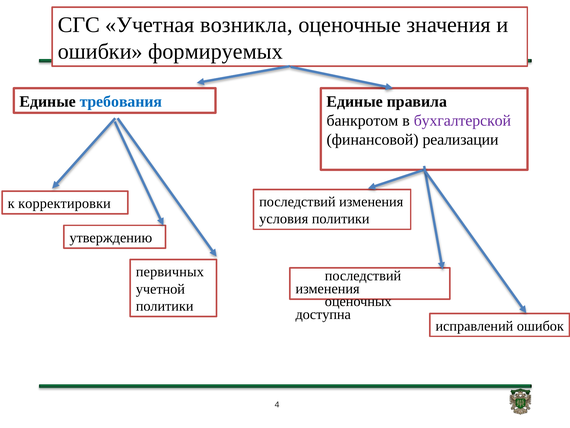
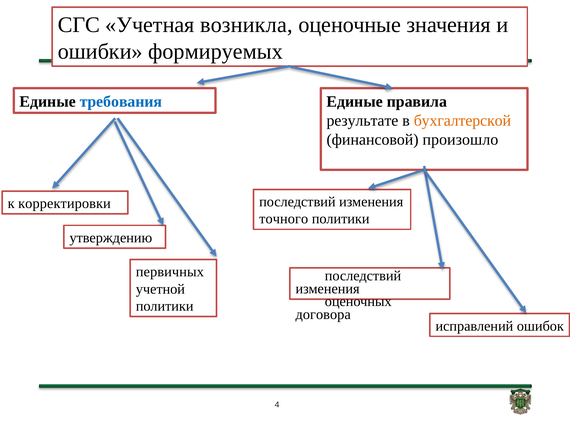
банкротом: банкротом -> результате
бухгалтерской colour: purple -> orange
реализации: реализации -> произошло
условия: условия -> точного
доступна: доступна -> договора
